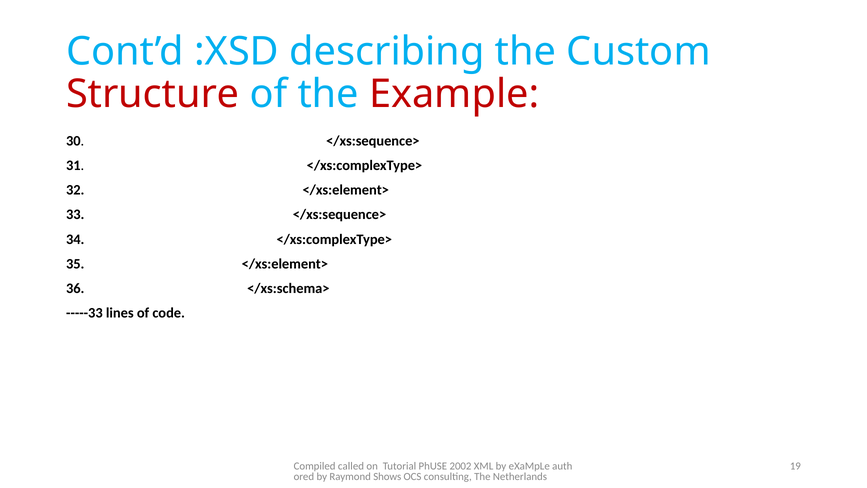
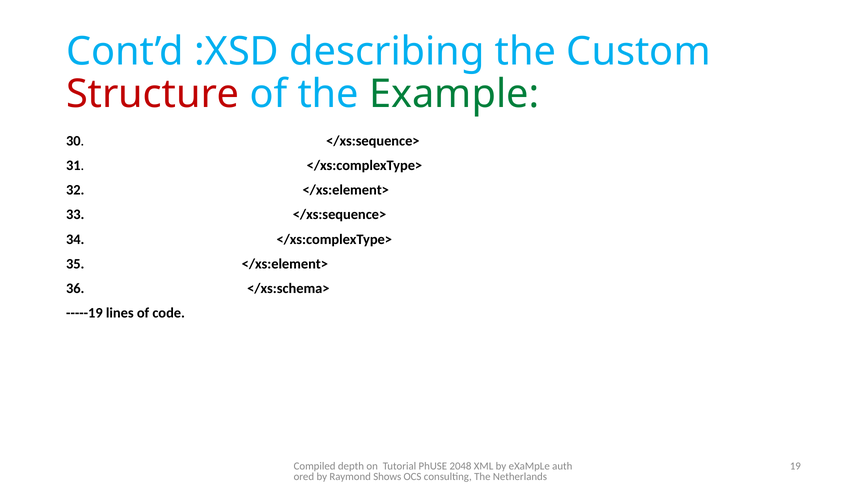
Example at (454, 94) colour: red -> green
-----33: -----33 -> -----19
called: called -> depth
2002: 2002 -> 2048
